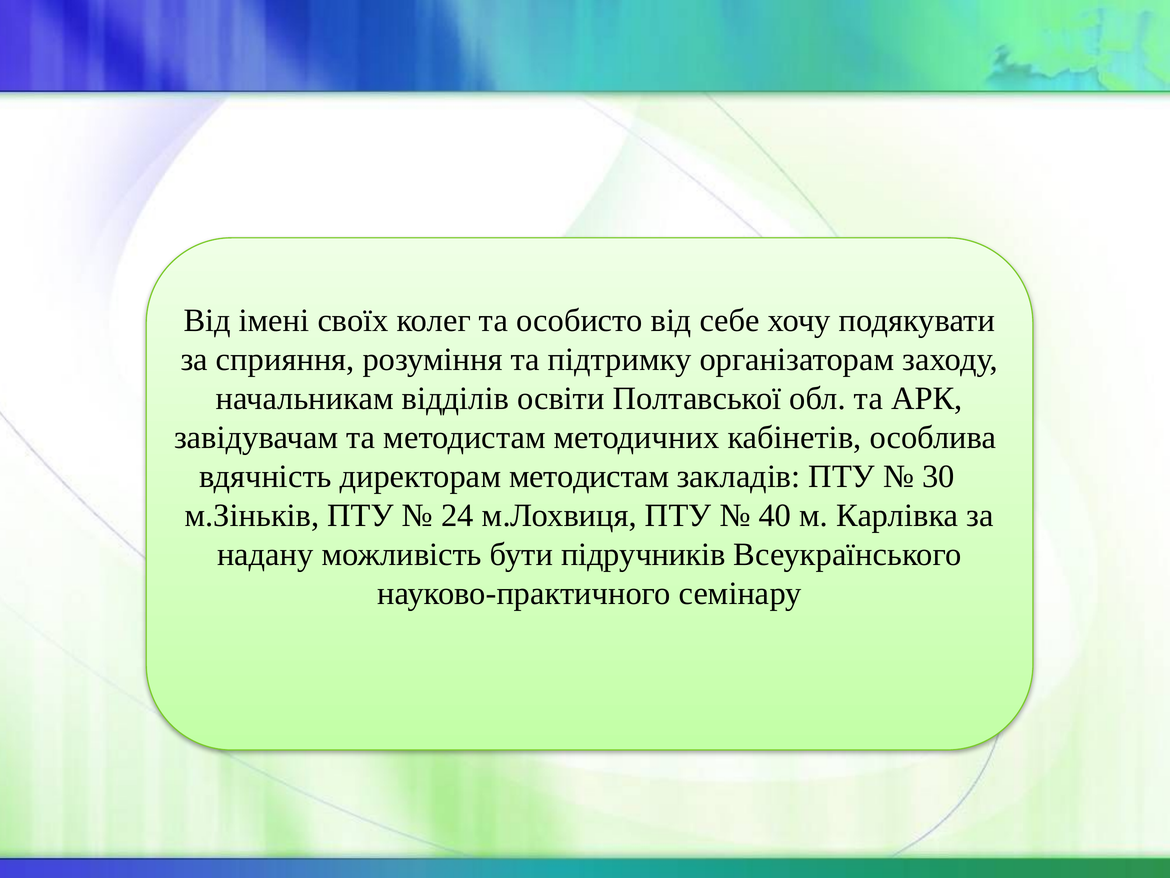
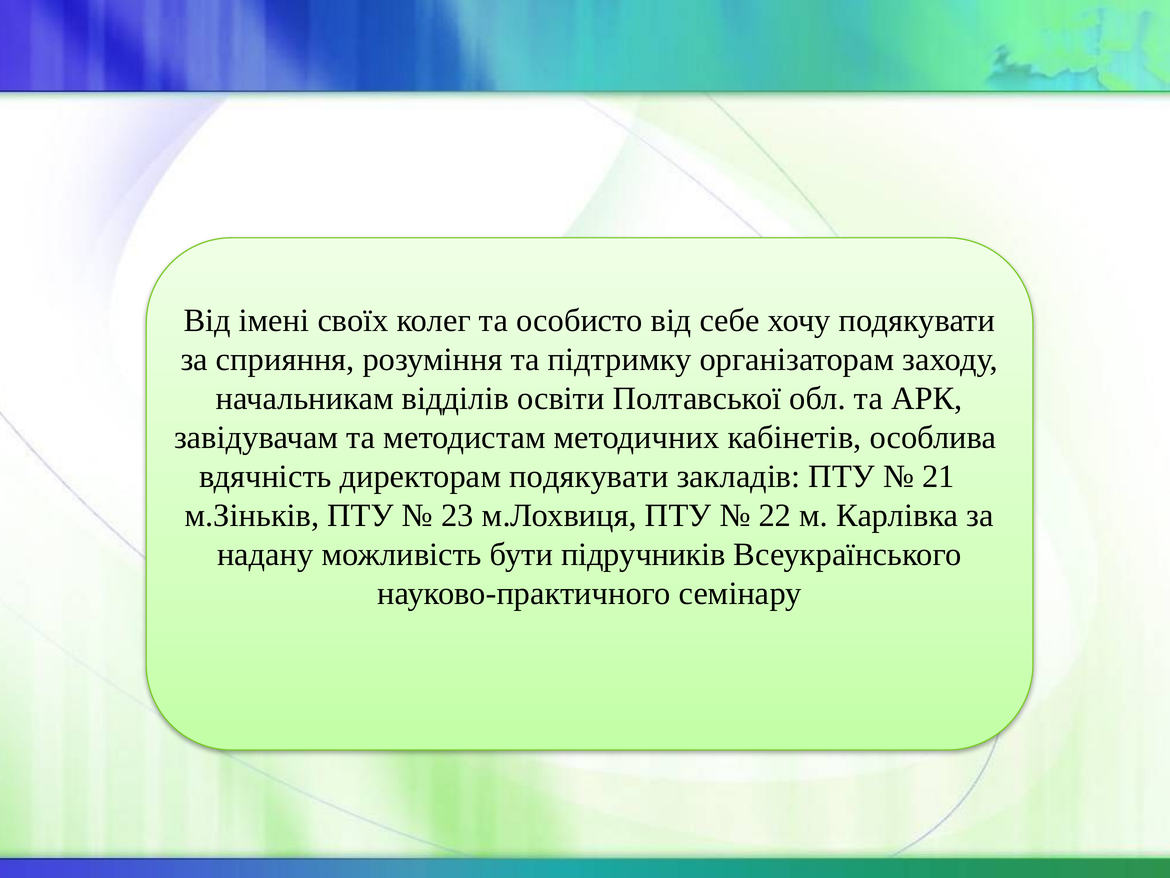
директорам методистам: методистам -> подякувати
30: 30 -> 21
24: 24 -> 23
40: 40 -> 22
